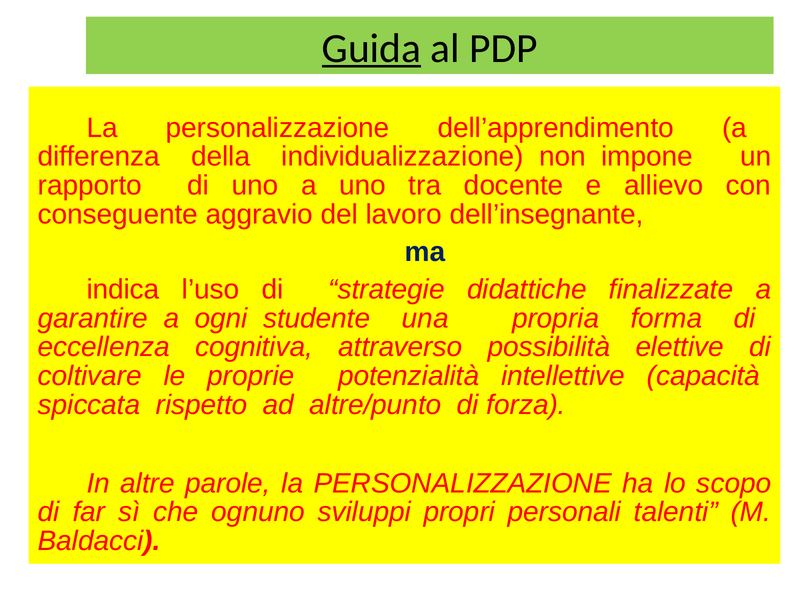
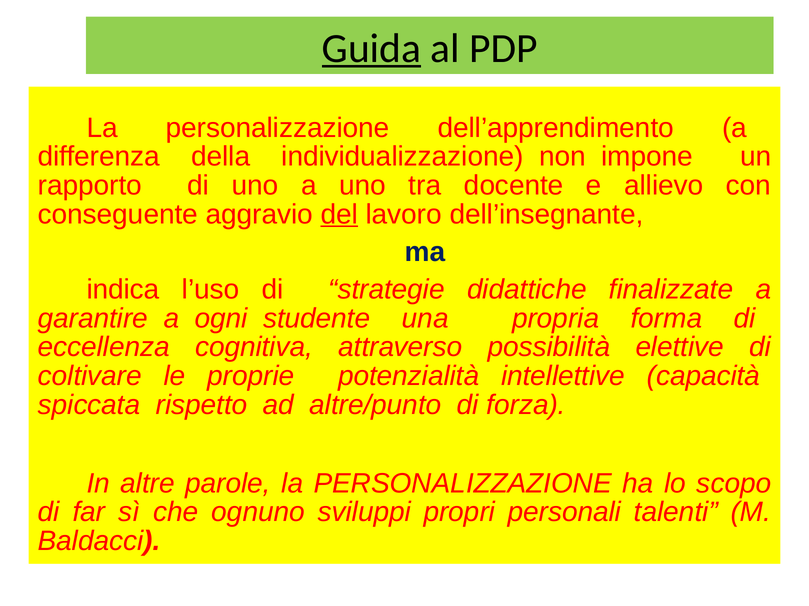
del underline: none -> present
